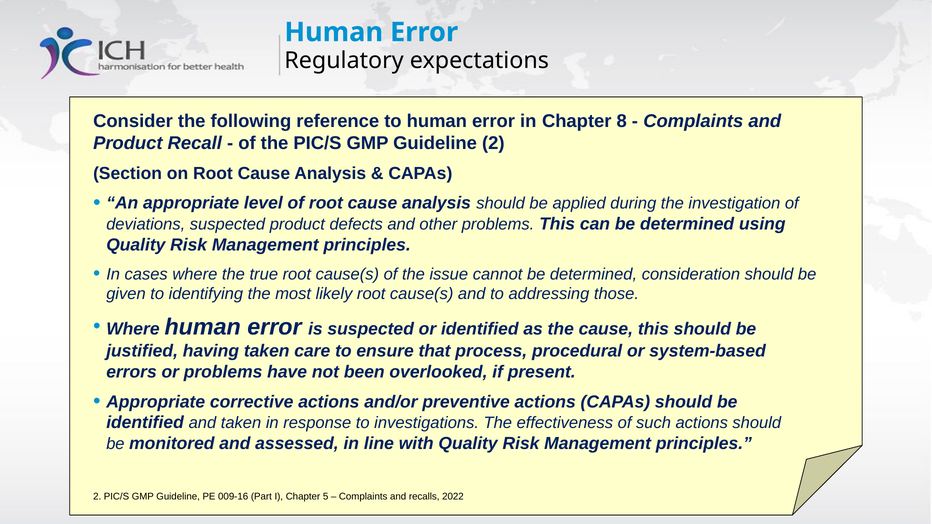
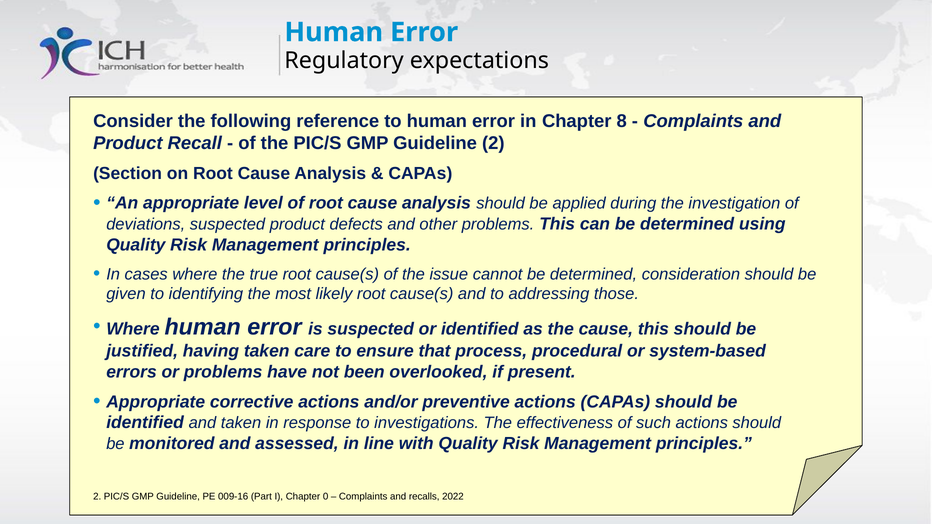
5: 5 -> 0
